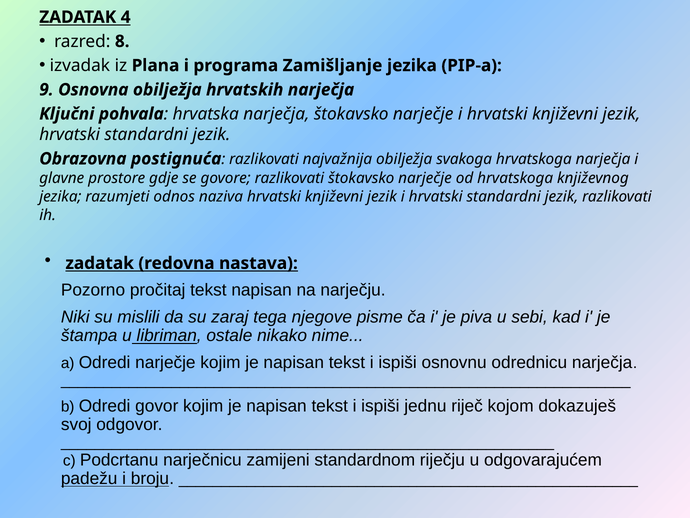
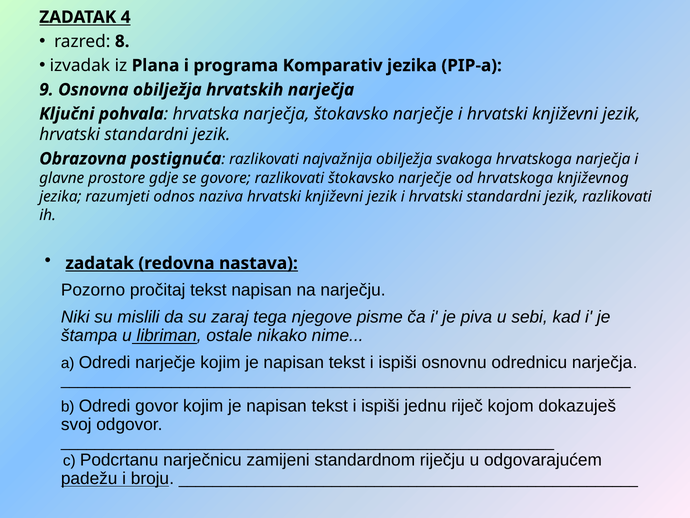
Zamišljanje: Zamišljanje -> Komparativ
